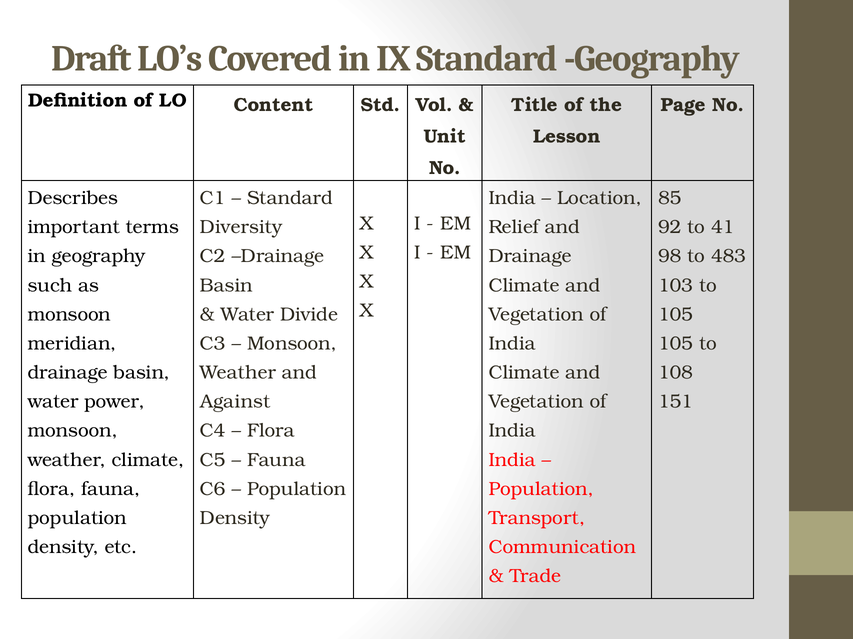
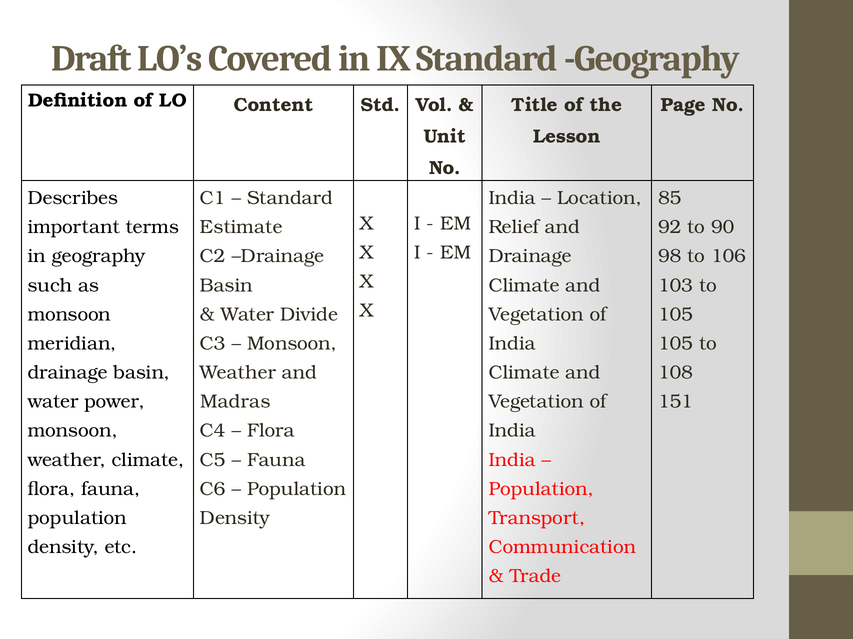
Diversity: Diversity -> Estimate
41: 41 -> 90
483: 483 -> 106
Against: Against -> Madras
